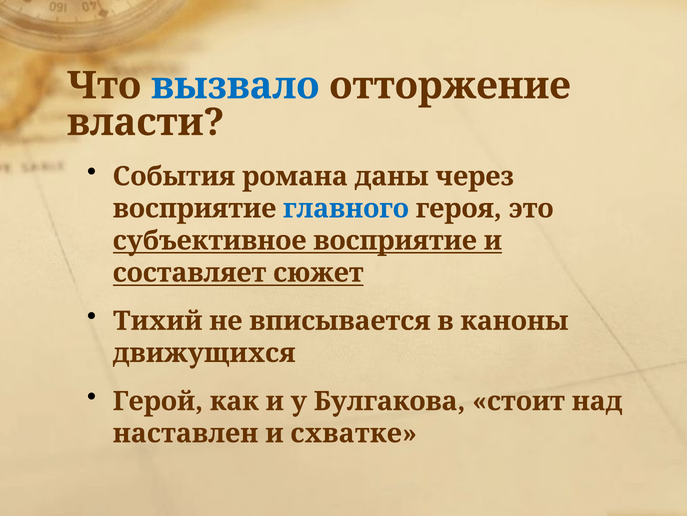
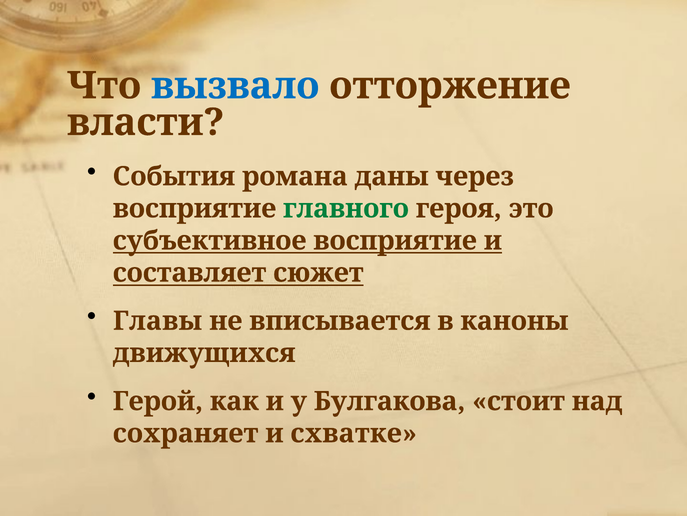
главного colour: blue -> green
Тихий: Тихий -> Главы
наставлен: наставлен -> сохраняет
